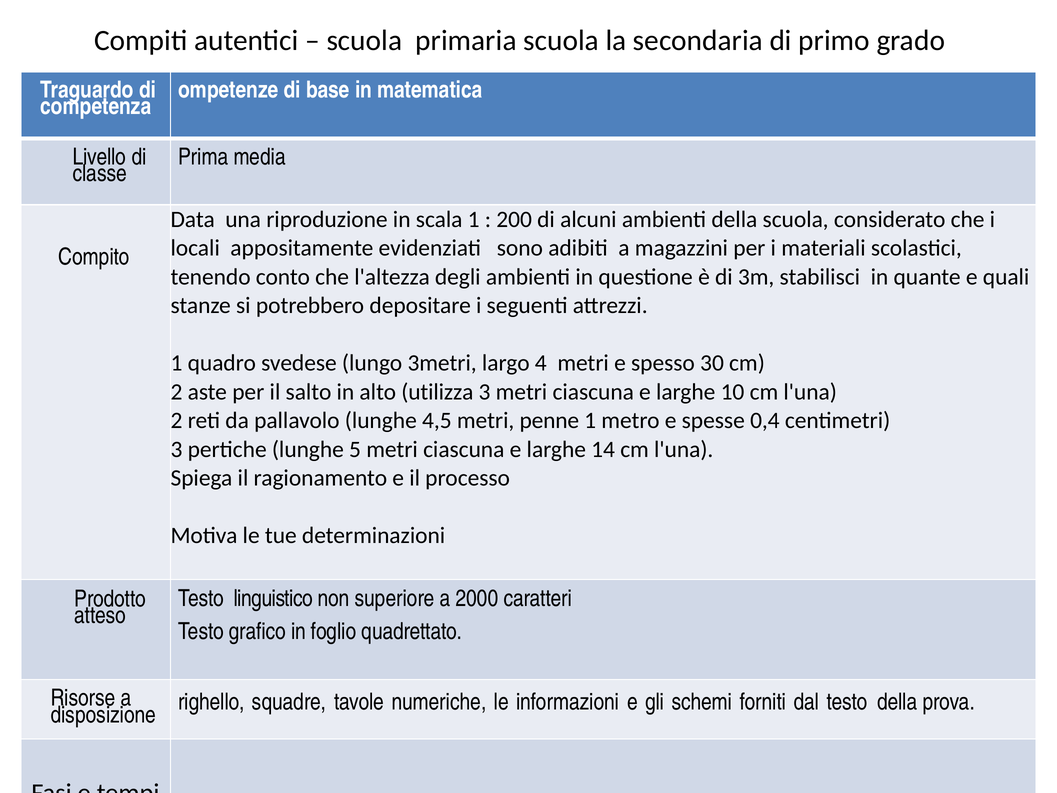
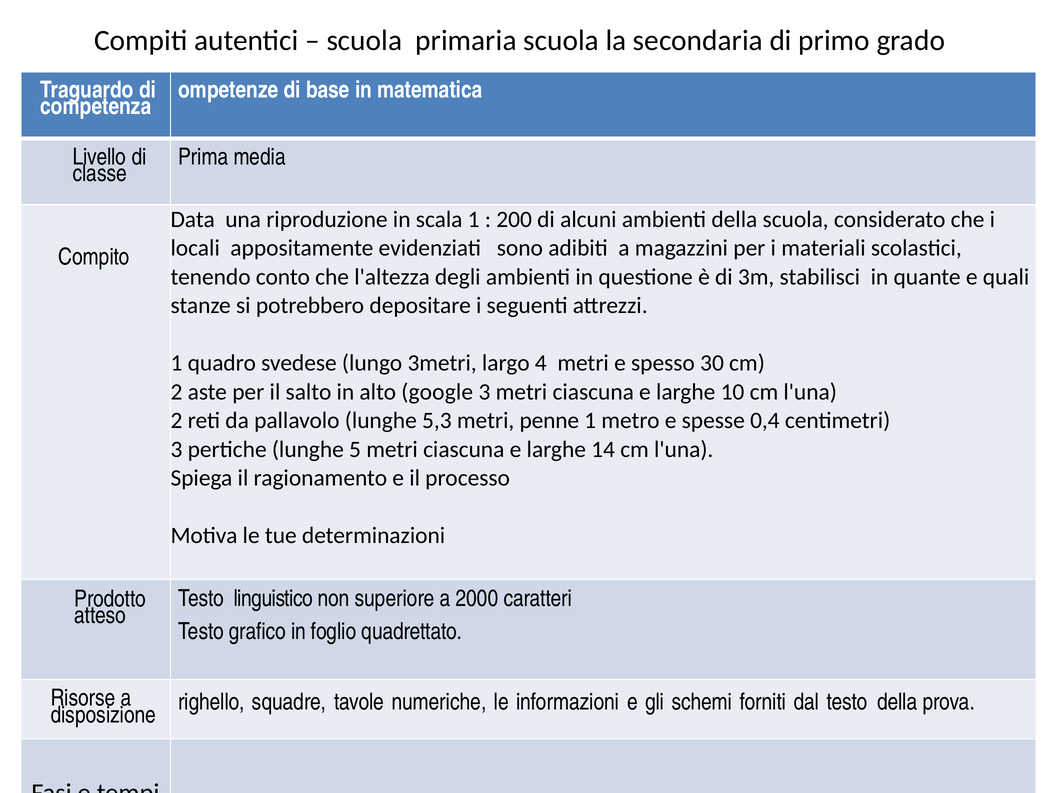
utilizza: utilizza -> google
4,5: 4,5 -> 5,3
